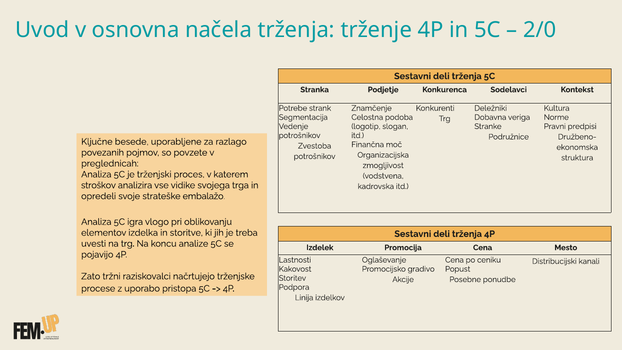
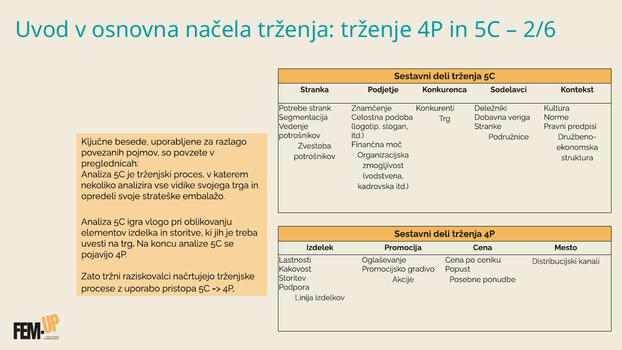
2/0: 2/0 -> 2/6
stroškov: stroškov -> nekoliko
